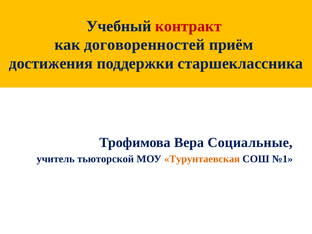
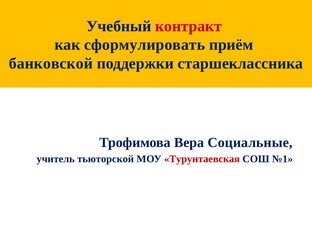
договоренностей: договоренностей -> сформулировать
достижения: достижения -> банковской
Турунтаевская colour: orange -> red
